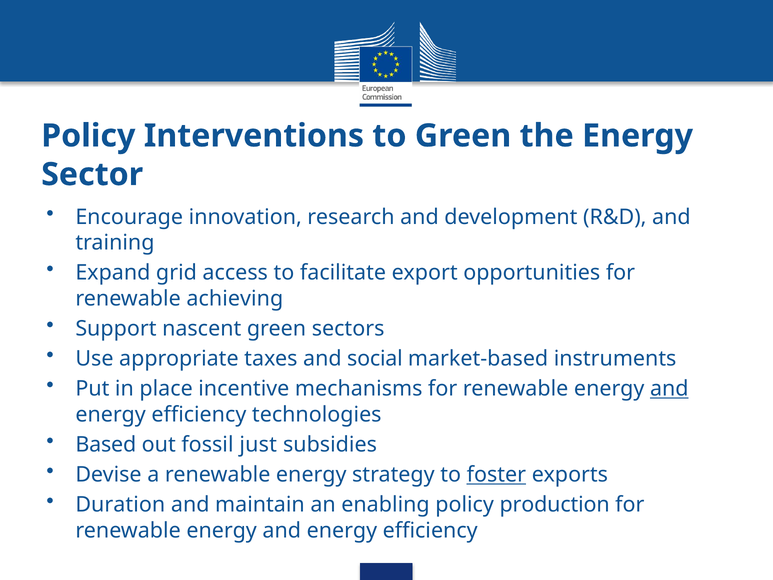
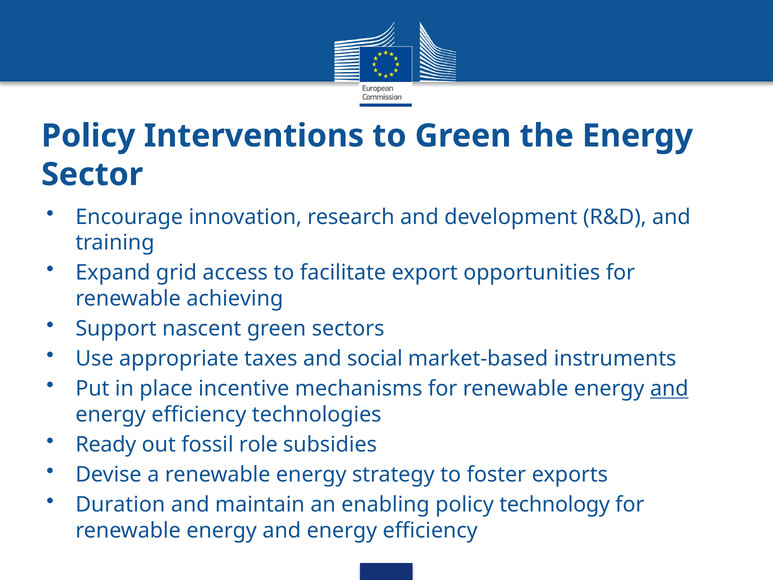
Based: Based -> Ready
just: just -> role
foster underline: present -> none
production: production -> technology
